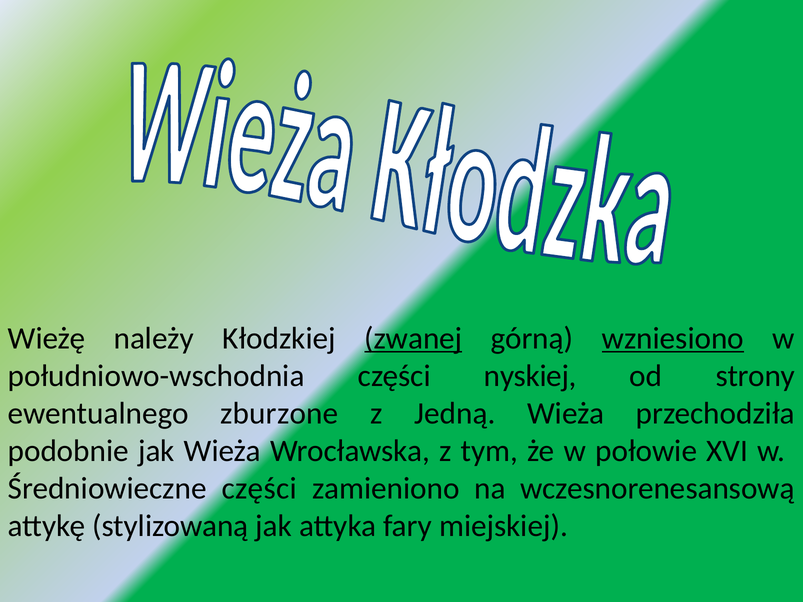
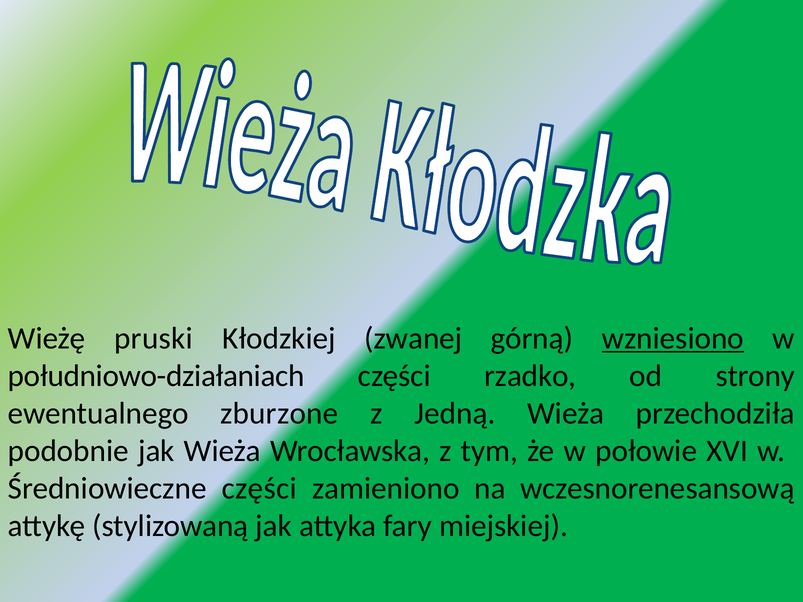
należy: należy -> pruski
zwanej underline: present -> none
południowo-wschodnia: południowo-wschodnia -> południowo-działaniach
nyskiej: nyskiej -> rzadko
